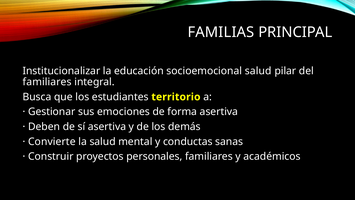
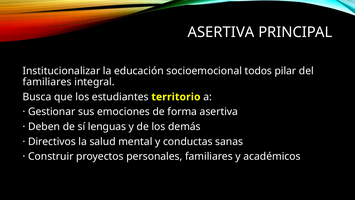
FAMILIAS at (221, 32): FAMILIAS -> ASERTIVA
socioemocional salud: salud -> todos
sí asertiva: asertiva -> lenguas
Convierte: Convierte -> Directivos
